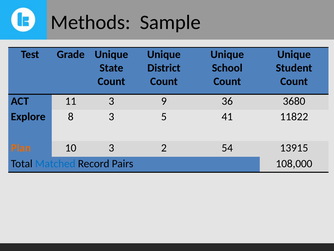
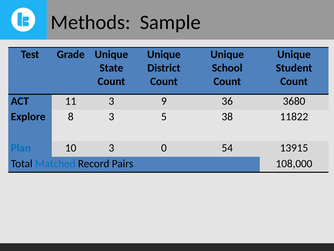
41: 41 -> 38
Plan colour: orange -> blue
2: 2 -> 0
